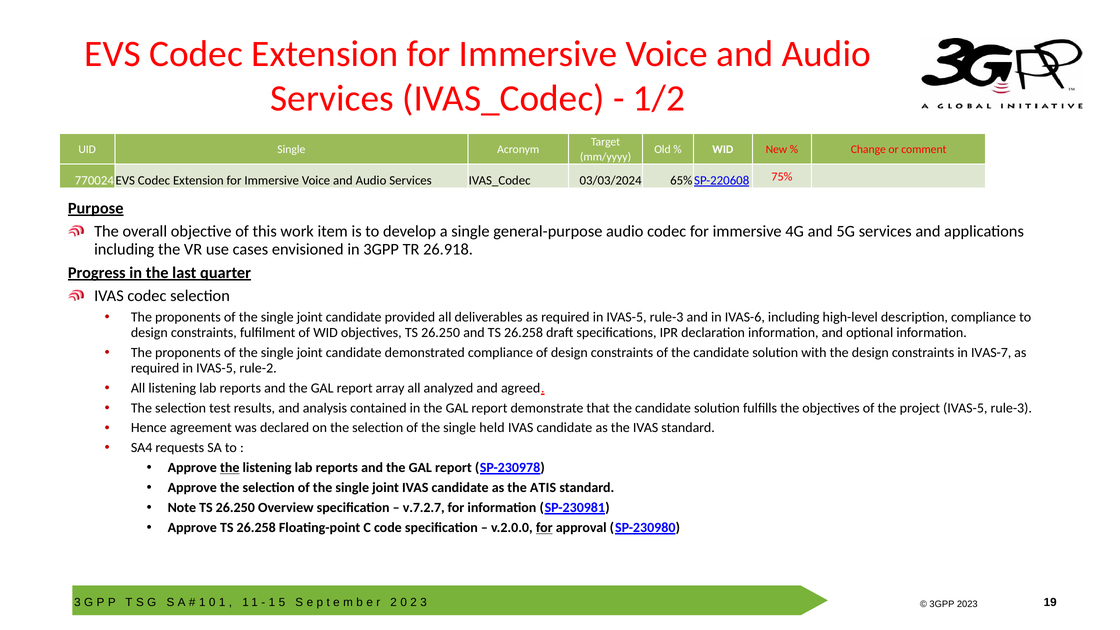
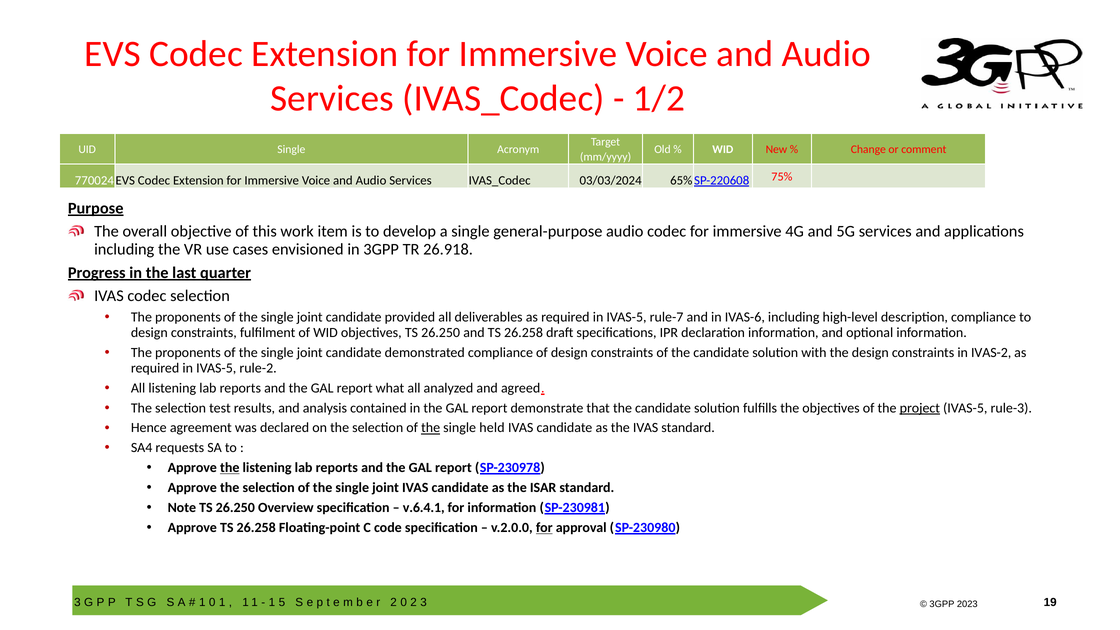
in IVAS-5 rule-3: rule-3 -> rule-7
IVAS-7: IVAS-7 -> IVAS-2
array: array -> what
project underline: none -> present
the at (431, 428) underline: none -> present
ATIS: ATIS -> ISAR
v.7.2.7: v.7.2.7 -> v.6.4.1
